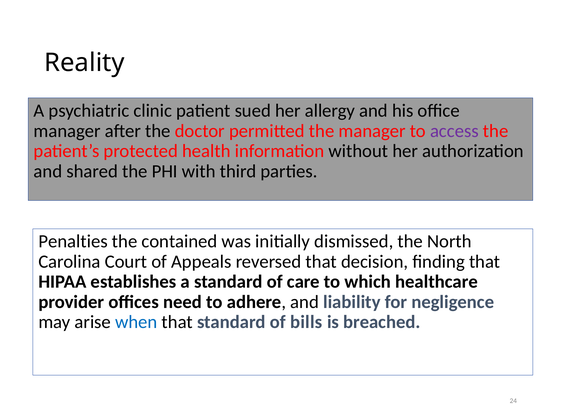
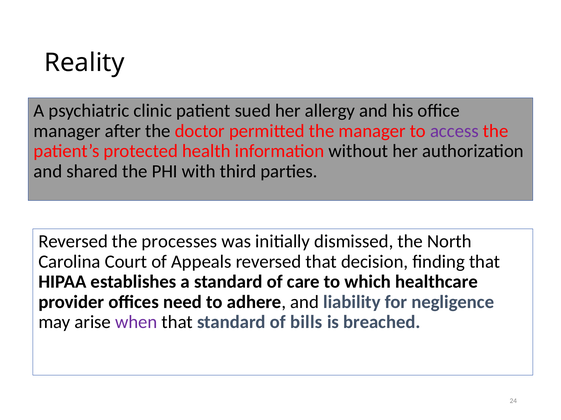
Penalties at (73, 242): Penalties -> Reversed
contained: contained -> processes
when colour: blue -> purple
